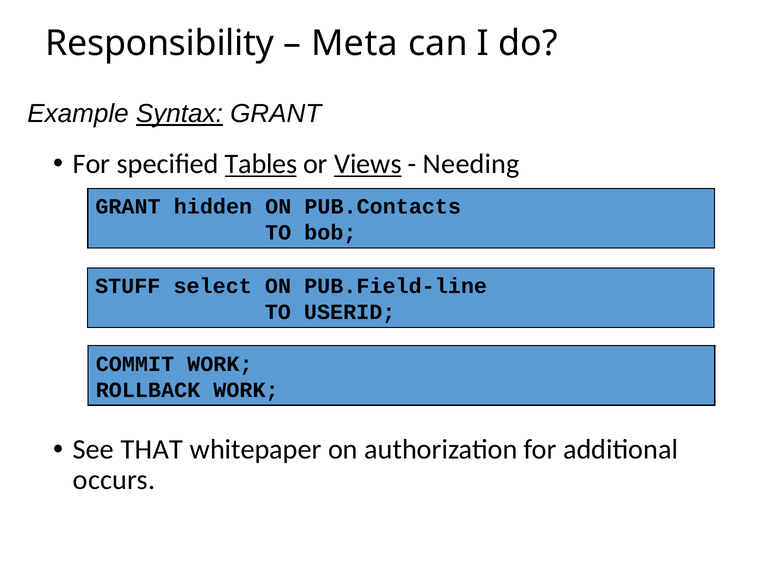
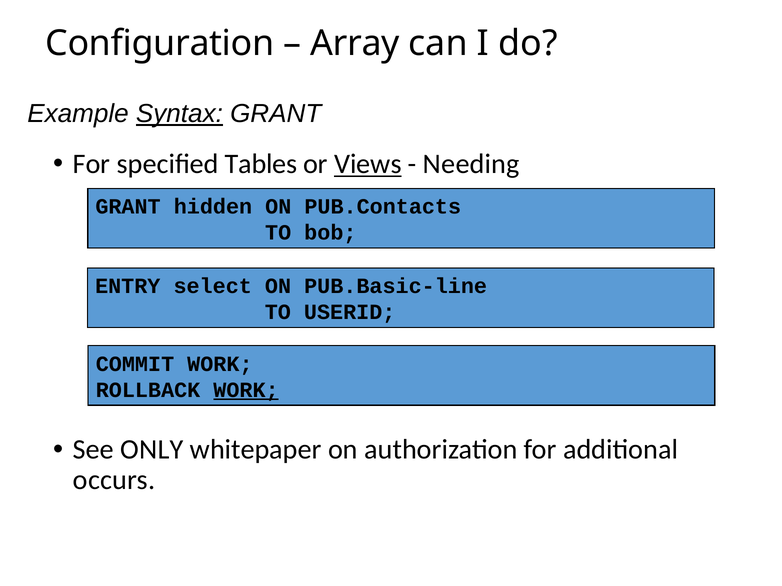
Responsibility: Responsibility -> Configuration
Meta: Meta -> Array
Tables underline: present -> none
STUFF: STUFF -> ENTRY
PUB.Field-line: PUB.Field-line -> PUB.Basic-line
WORK at (246, 390) underline: none -> present
THAT: THAT -> ONLY
